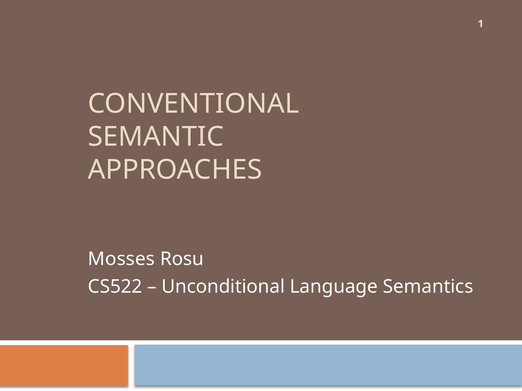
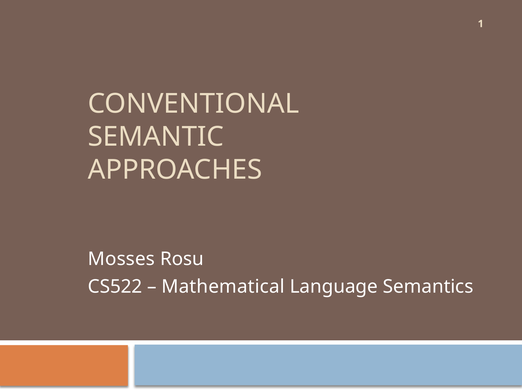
Unconditional: Unconditional -> Mathematical
